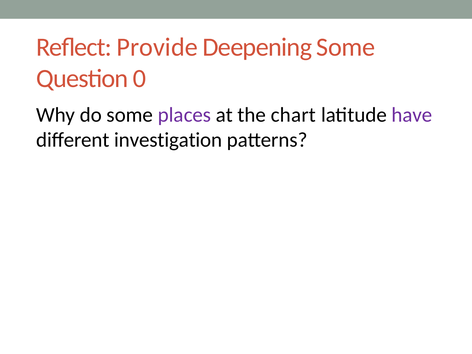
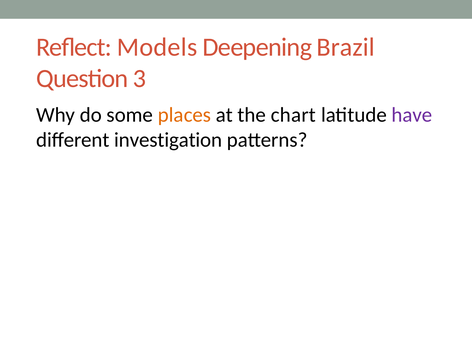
Provide: Provide -> Models
Deepening Some: Some -> Brazil
0: 0 -> 3
places colour: purple -> orange
